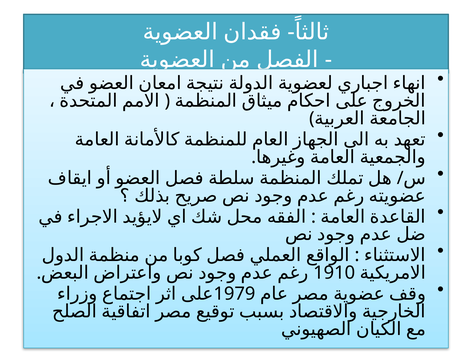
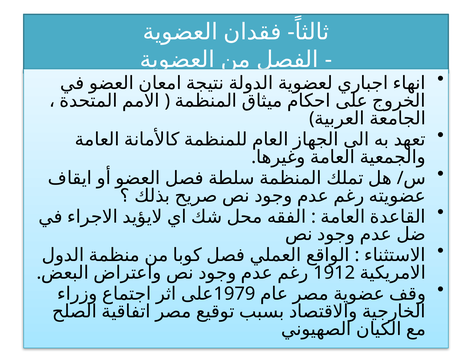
1910: 1910 -> 1912
